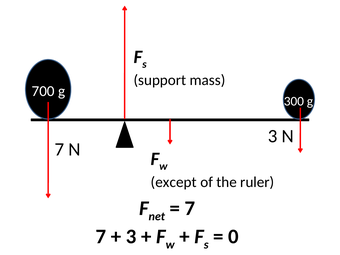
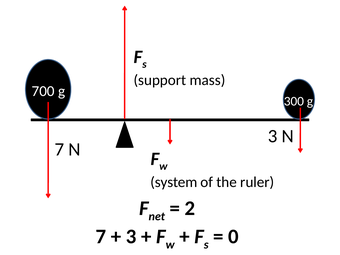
except: except -> system
7 at (190, 208): 7 -> 2
